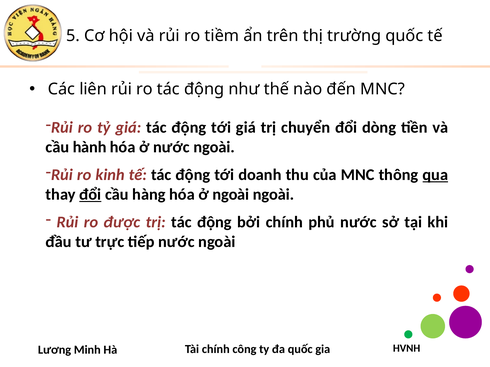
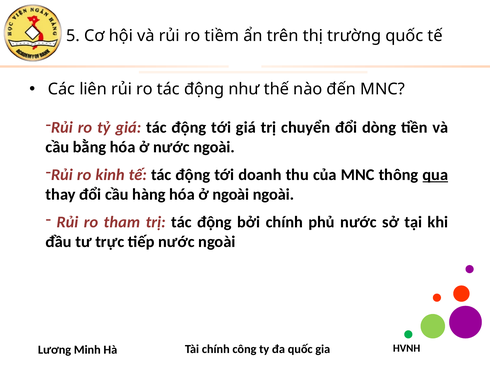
hành: hành -> bằng
đổi at (90, 195) underline: present -> none
được: được -> tham
